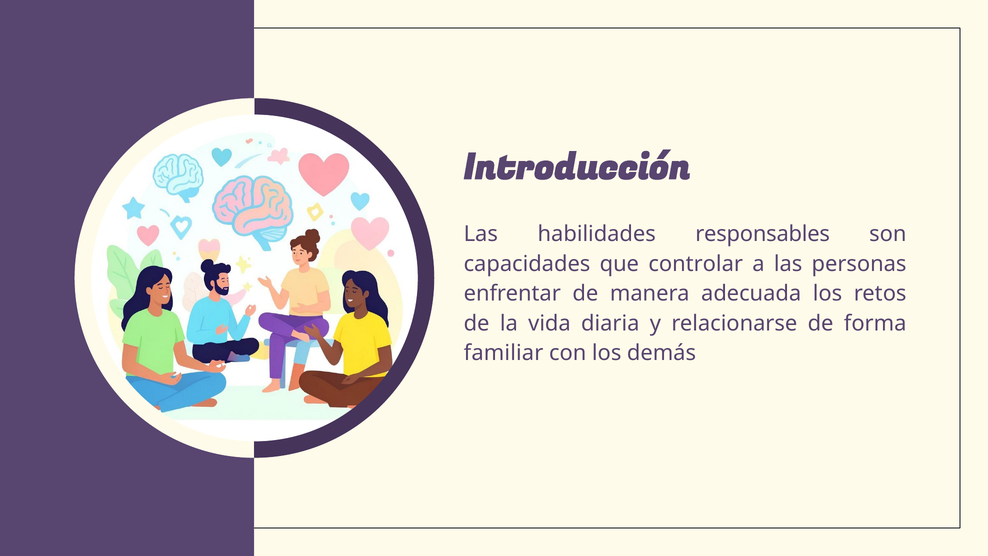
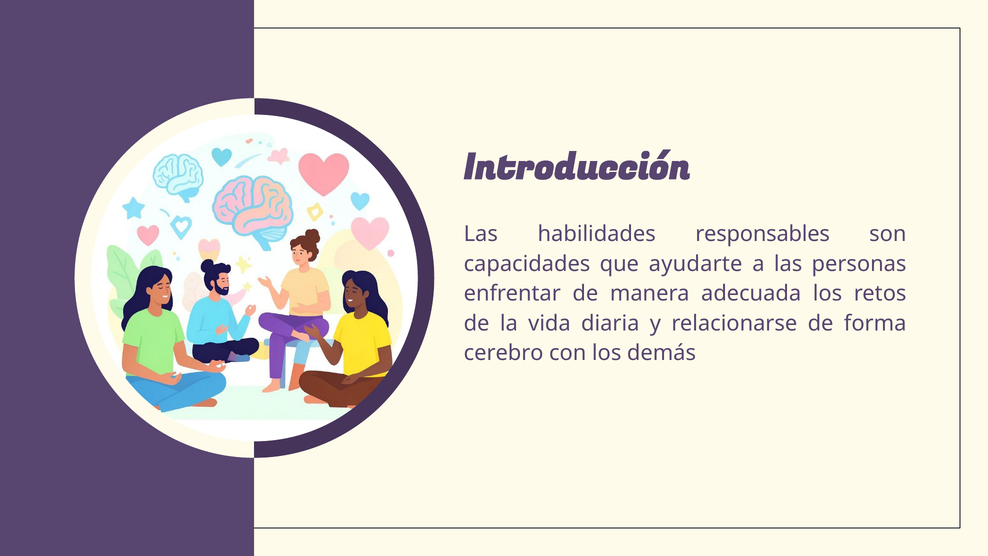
controlar: controlar -> ayudarte
familiar: familiar -> cerebro
